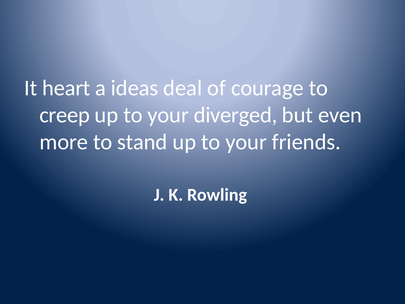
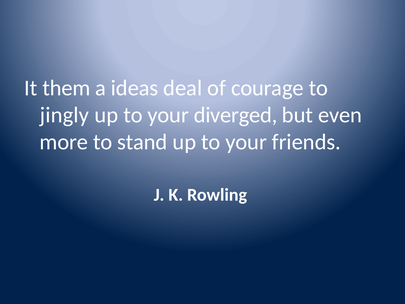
heart: heart -> them
creep: creep -> jingly
